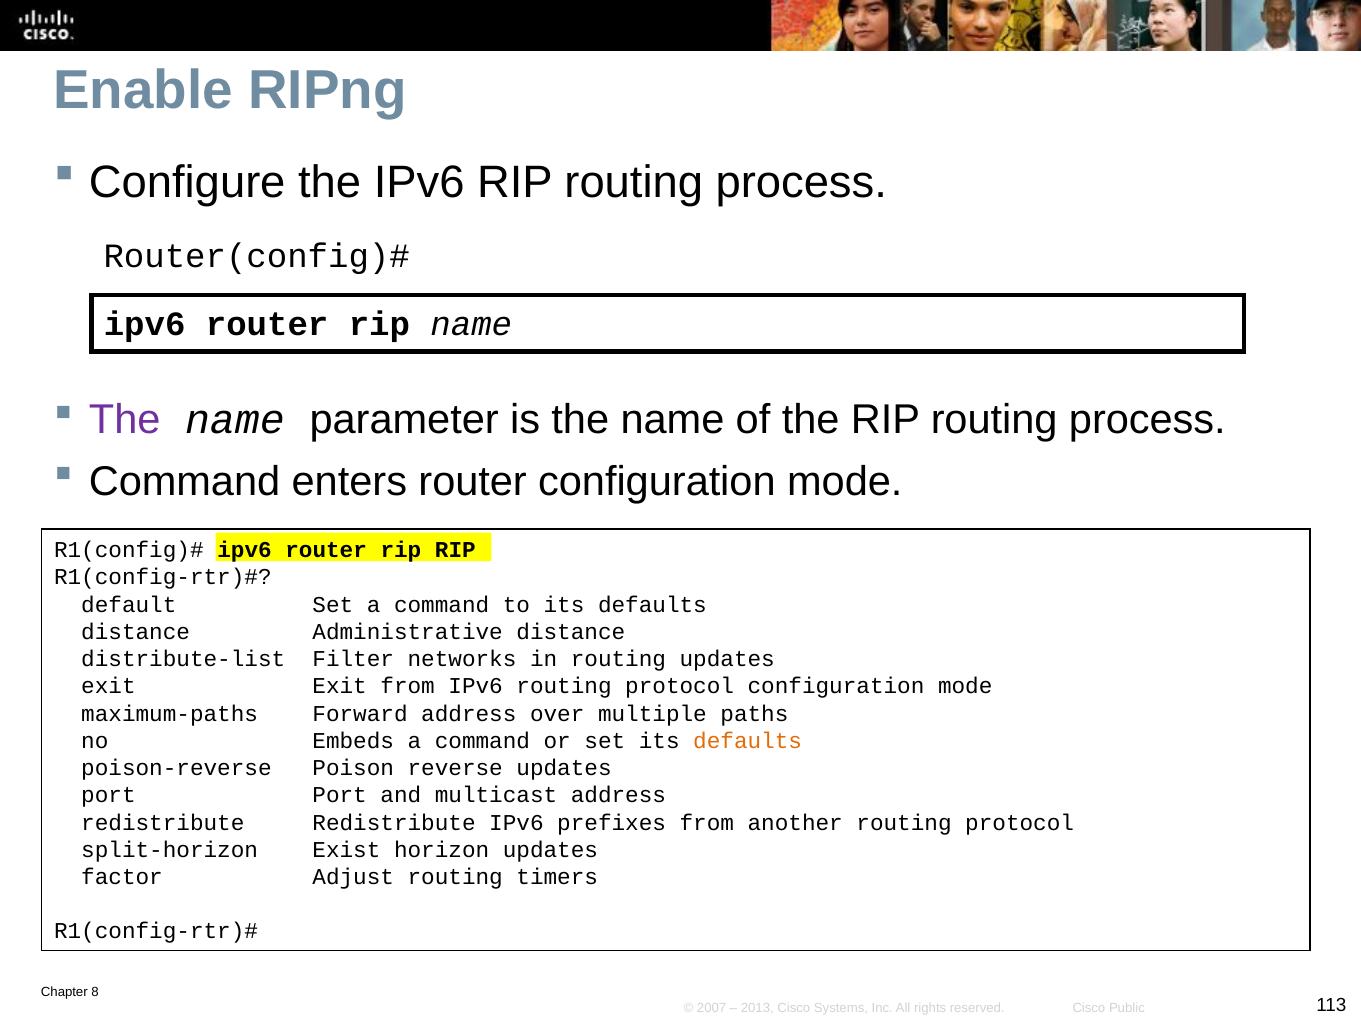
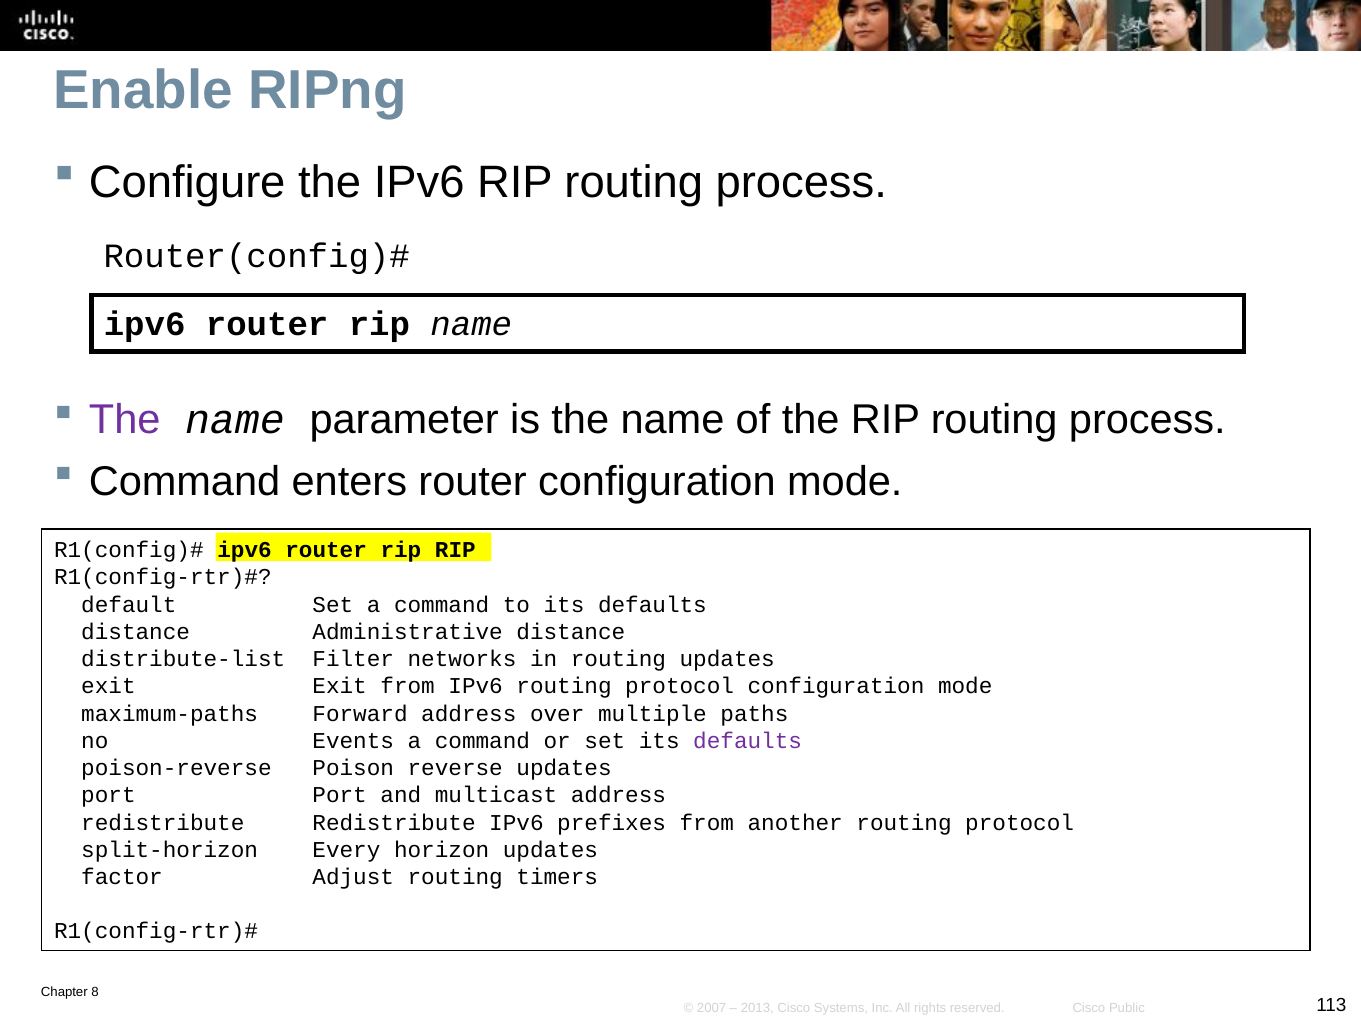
Embeds: Embeds -> Events
defaults at (748, 741) colour: orange -> purple
Exist: Exist -> Every
